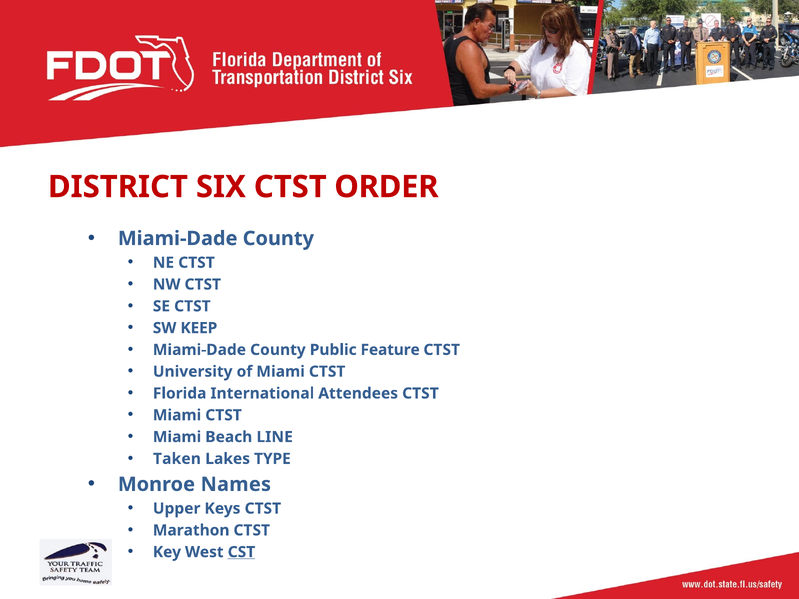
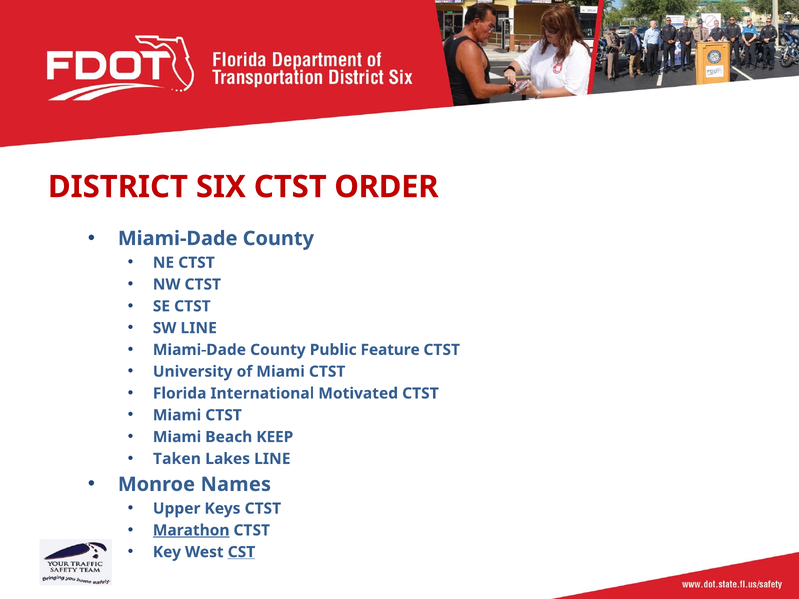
SW KEEP: KEEP -> LINE
Attendees: Attendees -> Motivated
LINE: LINE -> KEEP
Lakes TYPE: TYPE -> LINE
Marathon underline: none -> present
